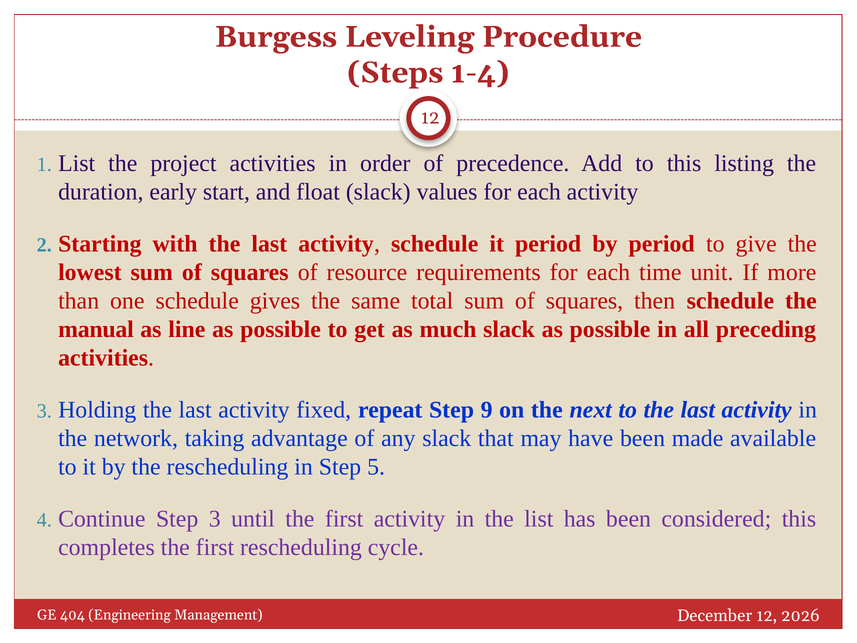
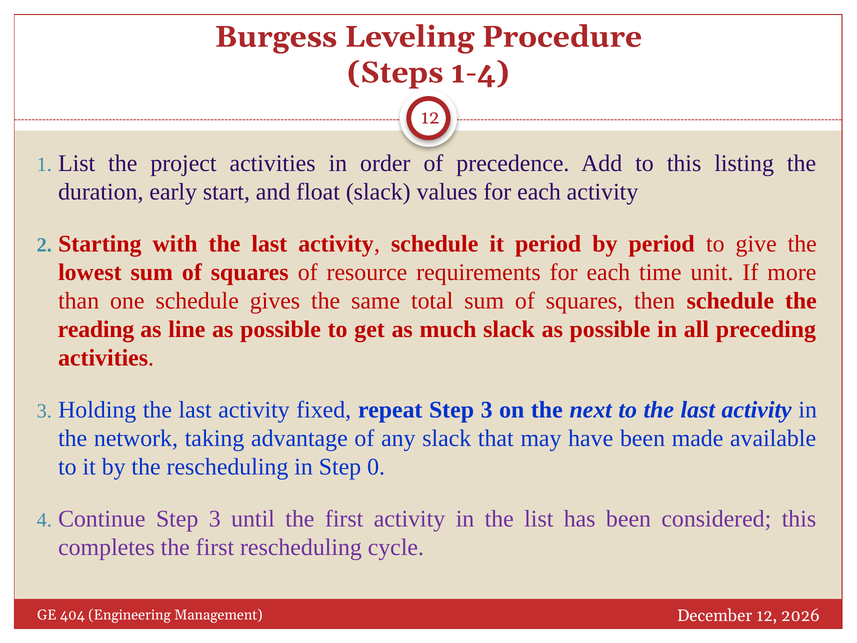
manual: manual -> reading
repeat Step 9: 9 -> 3
5: 5 -> 0
